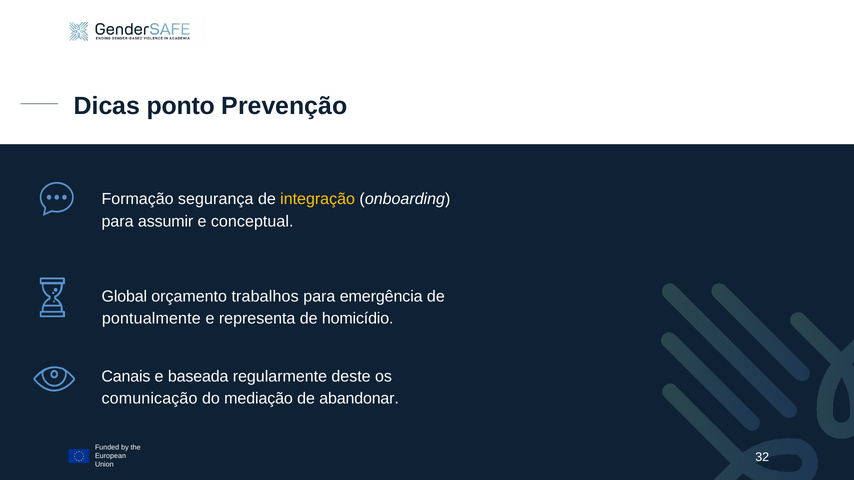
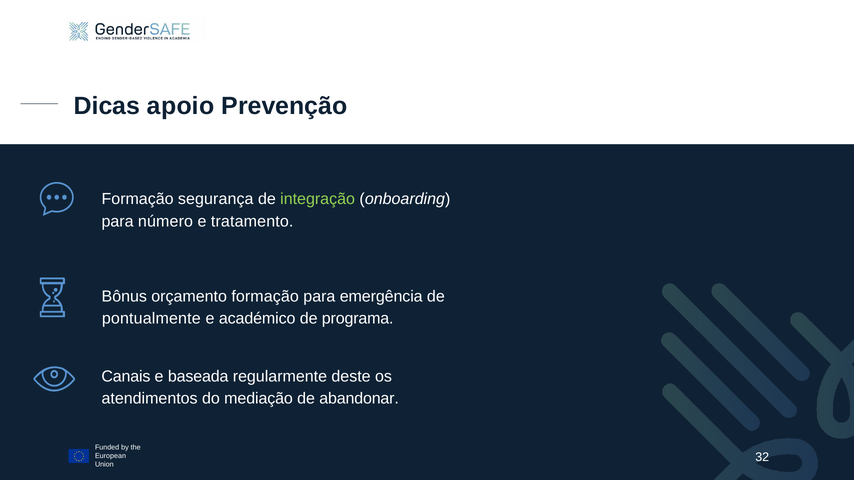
ponto: ponto -> apoio
integração colour: yellow -> light green
assumir: assumir -> número
conceptual: conceptual -> tratamento
Global: Global -> Bônus
orçamento trabalhos: trabalhos -> formação
representa: representa -> académico
homicídio: homicídio -> programa
comunicação: comunicação -> atendimentos
